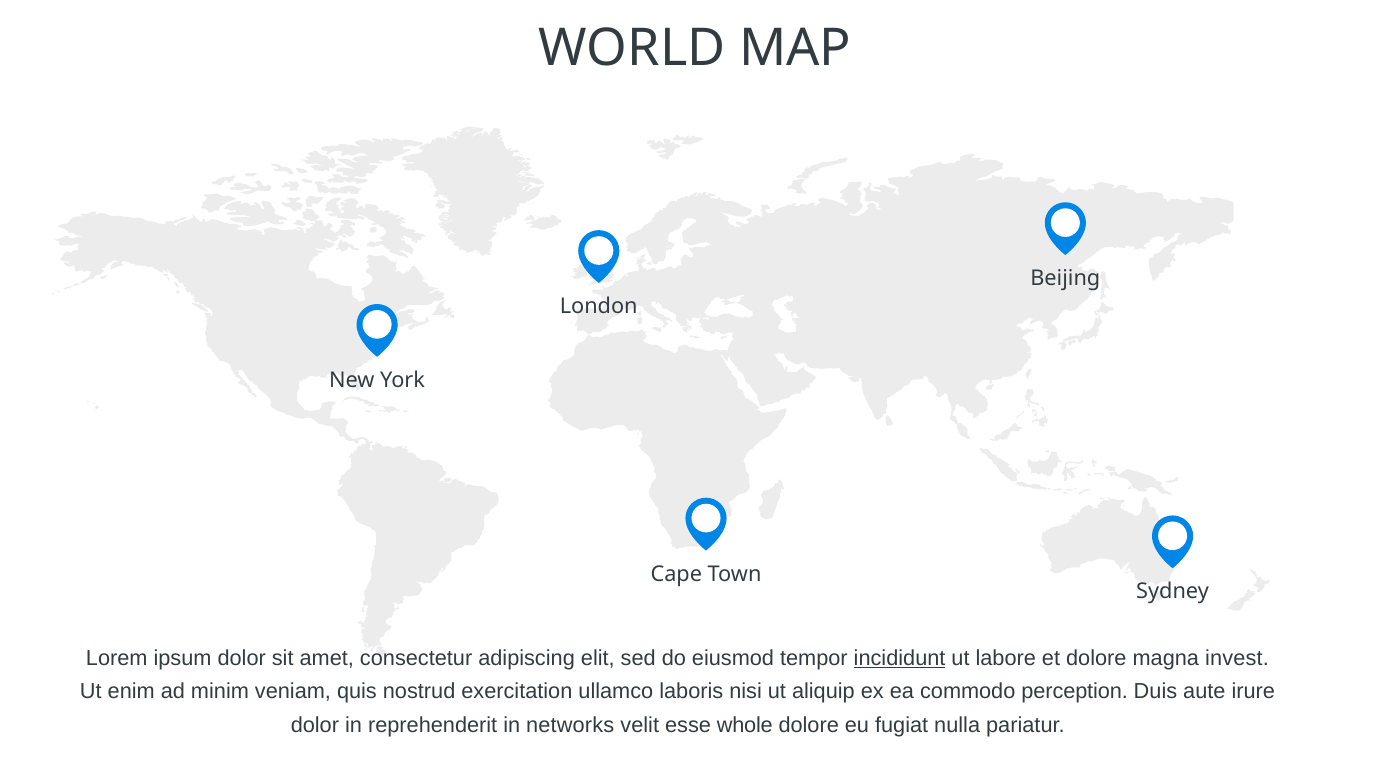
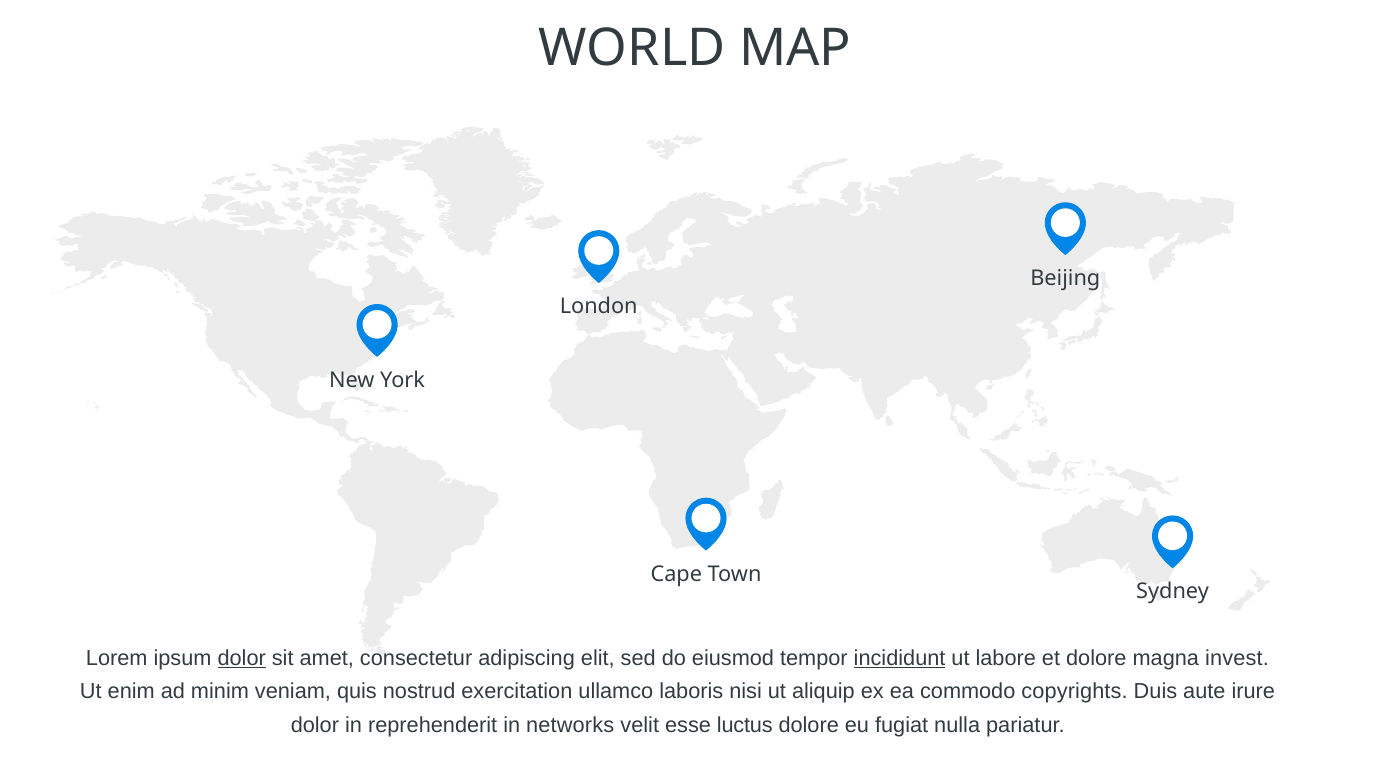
dolor at (242, 658) underline: none -> present
perception: perception -> copyrights
whole: whole -> luctus
